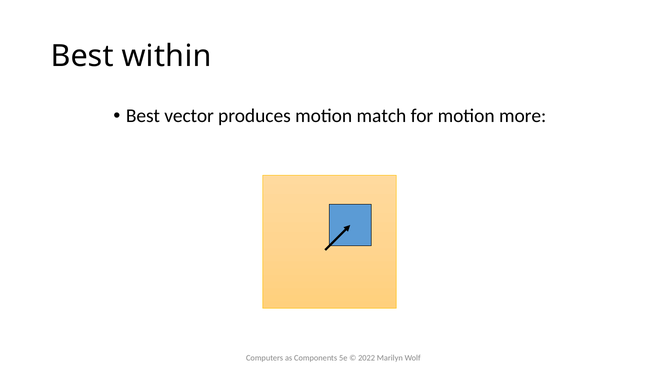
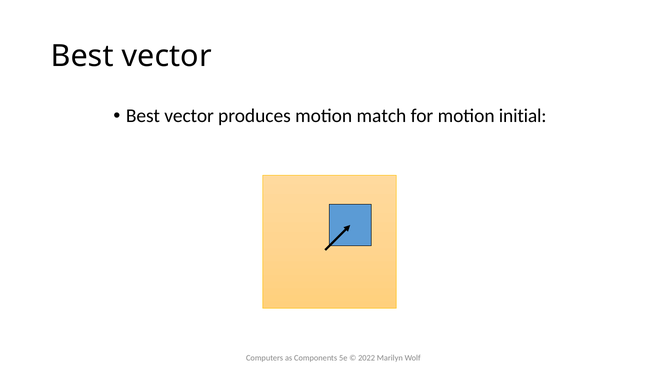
within at (167, 56): within -> vector
more: more -> initial
